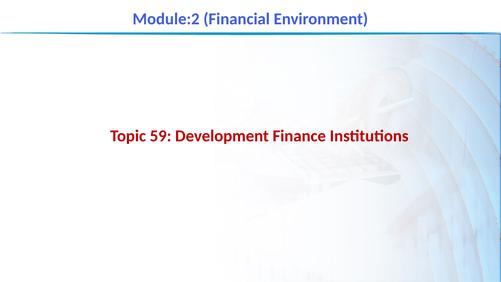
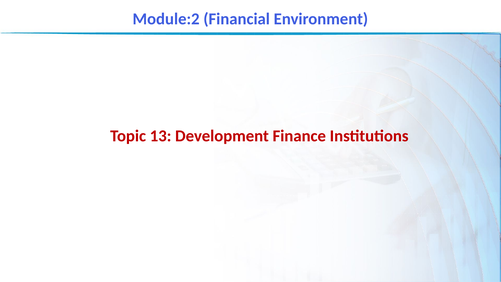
59: 59 -> 13
